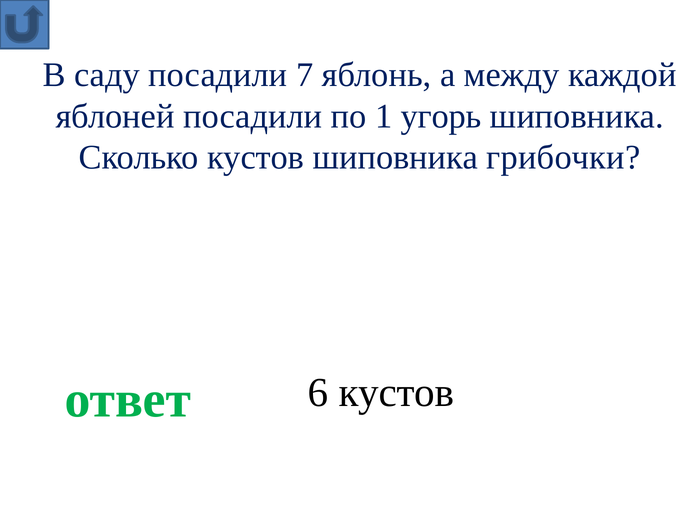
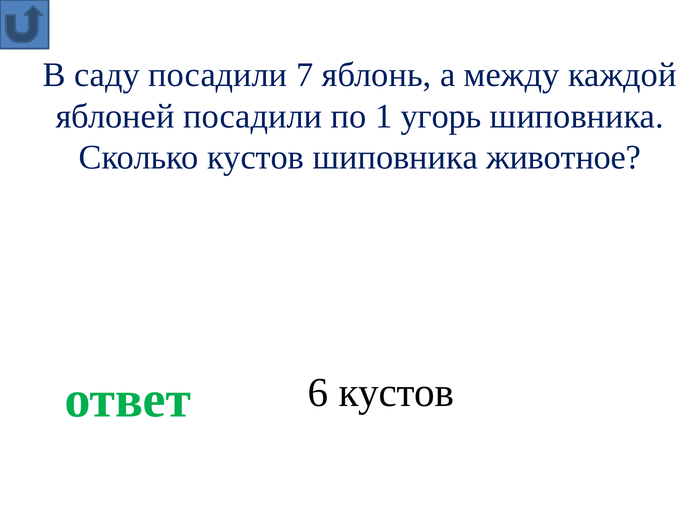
грибочки: грибочки -> животное
